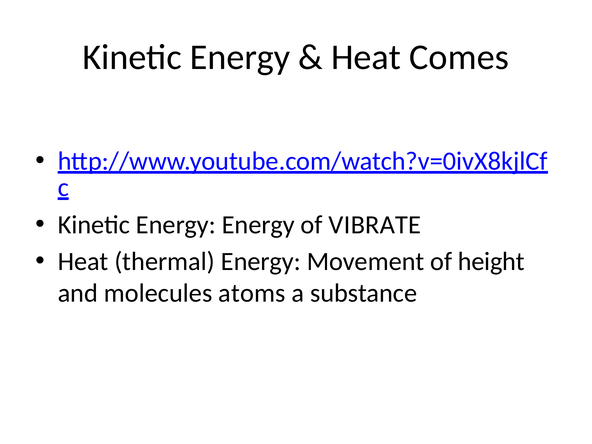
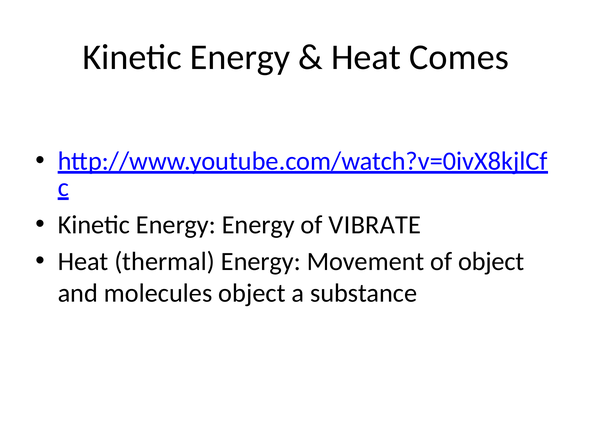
of height: height -> object
molecules atoms: atoms -> object
